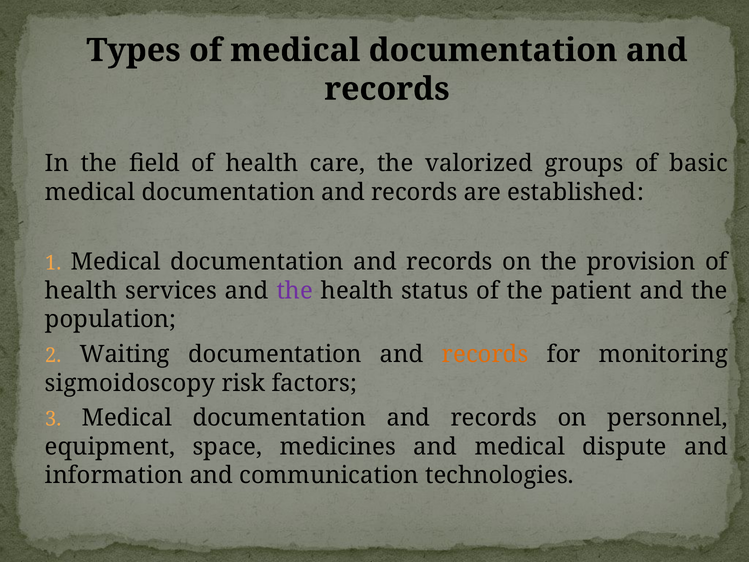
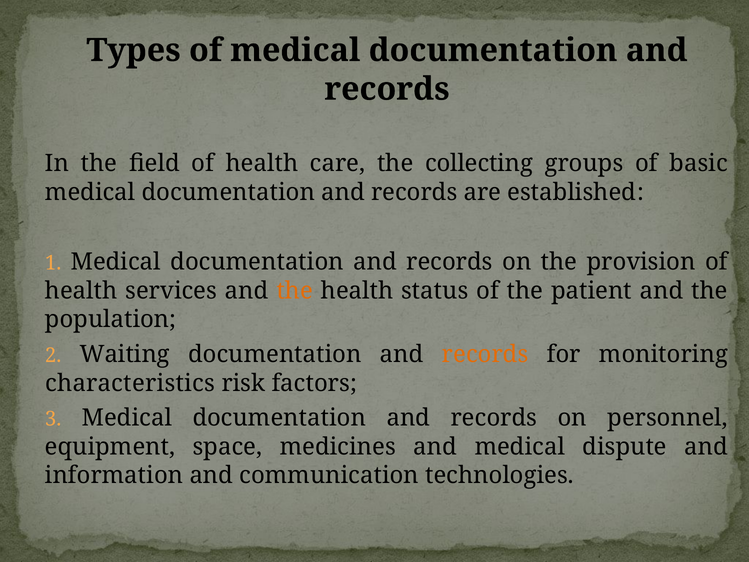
valorized: valorized -> collecting
the at (295, 291) colour: purple -> orange
sigmoidoscopy: sigmoidoscopy -> characteristics
